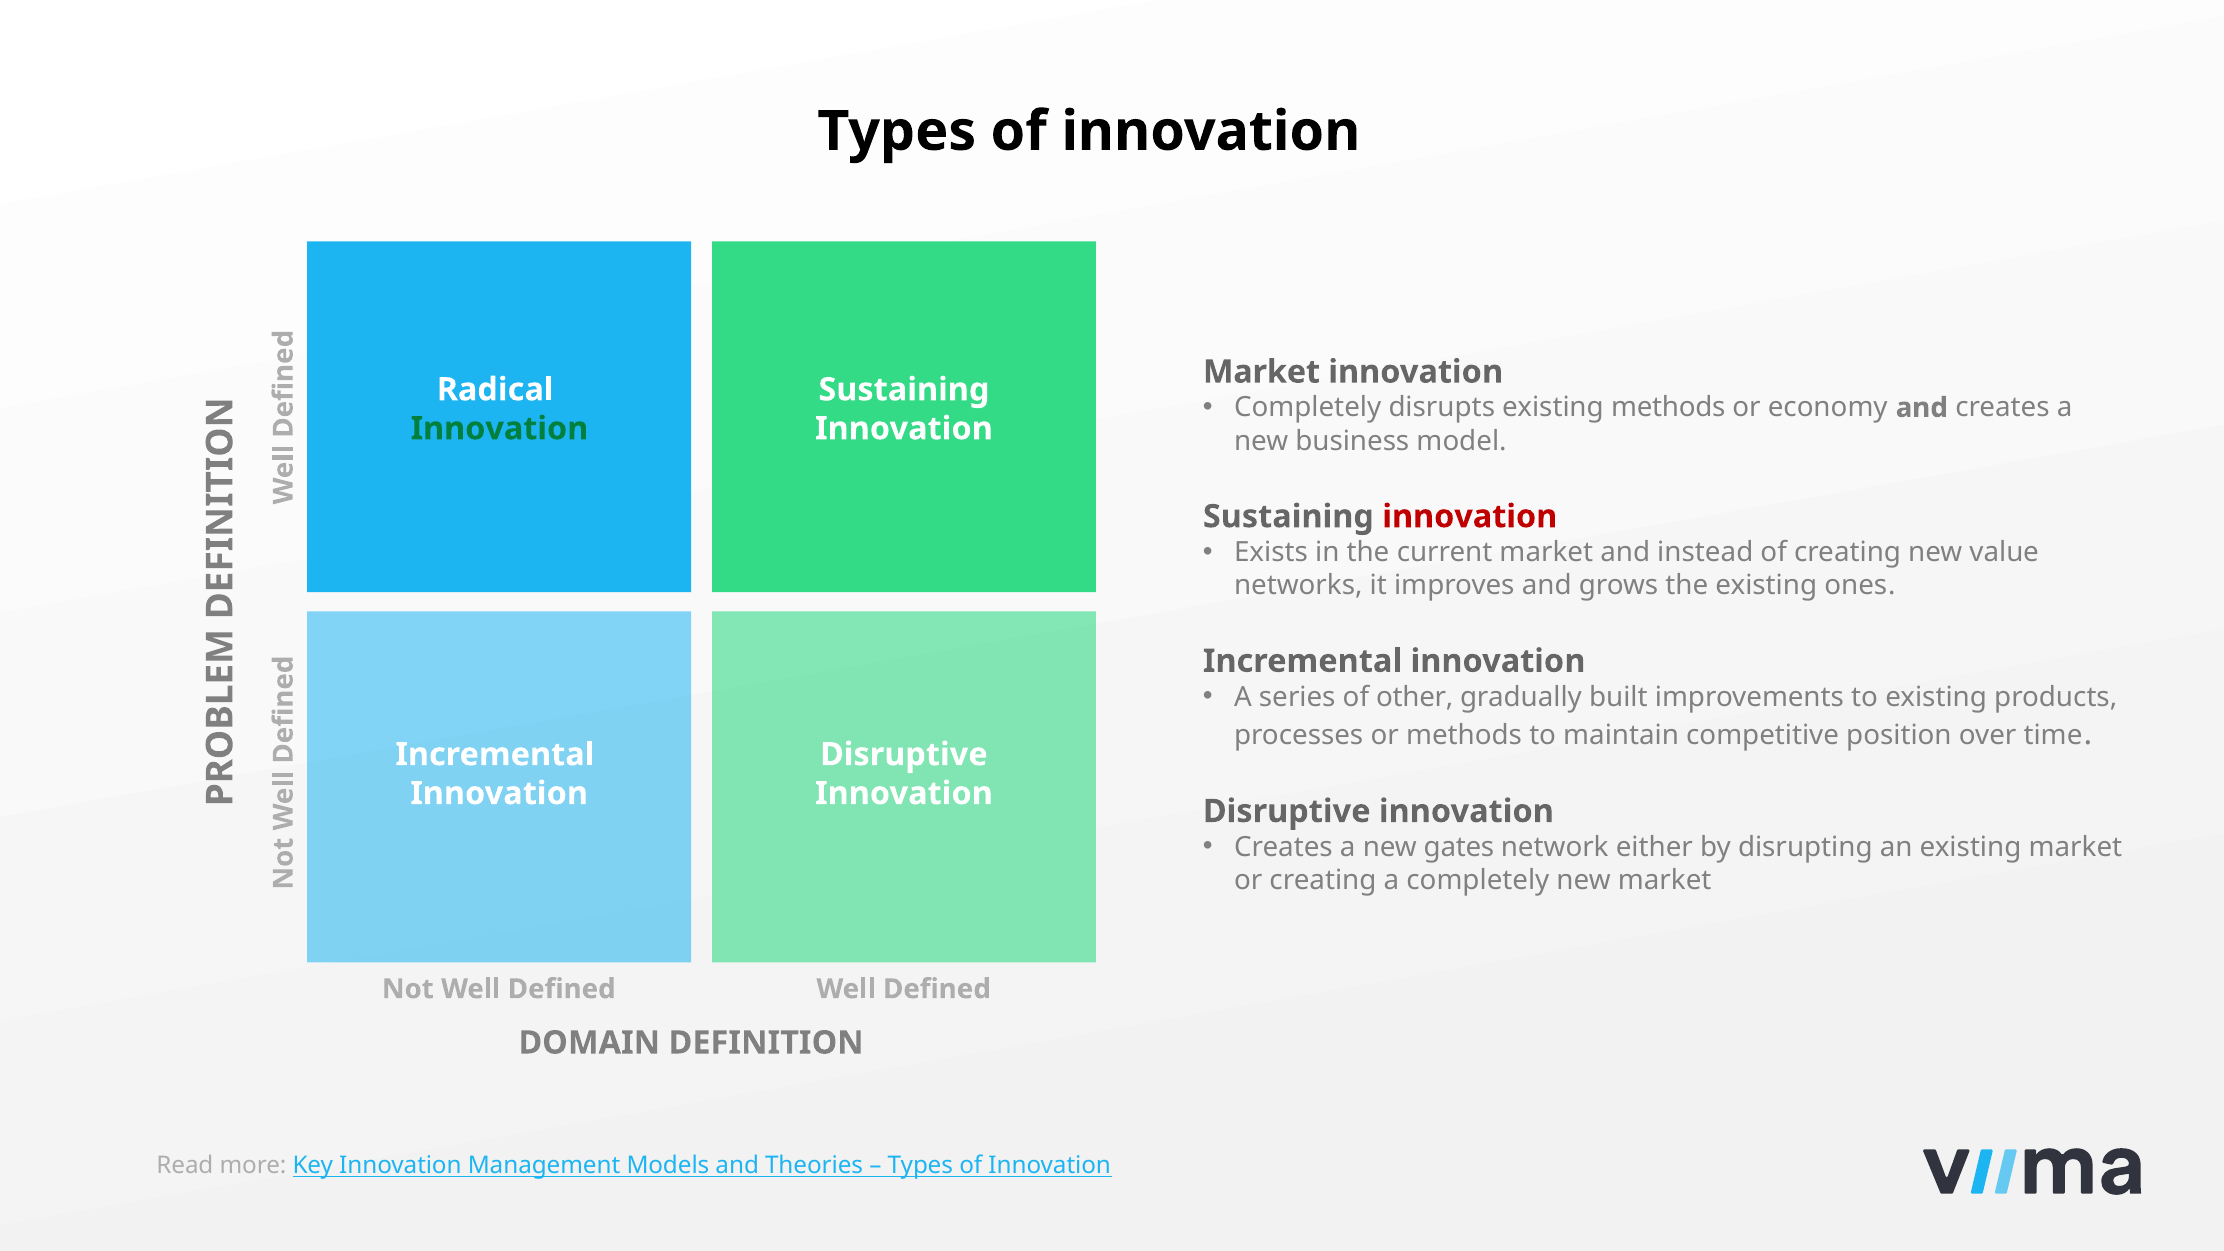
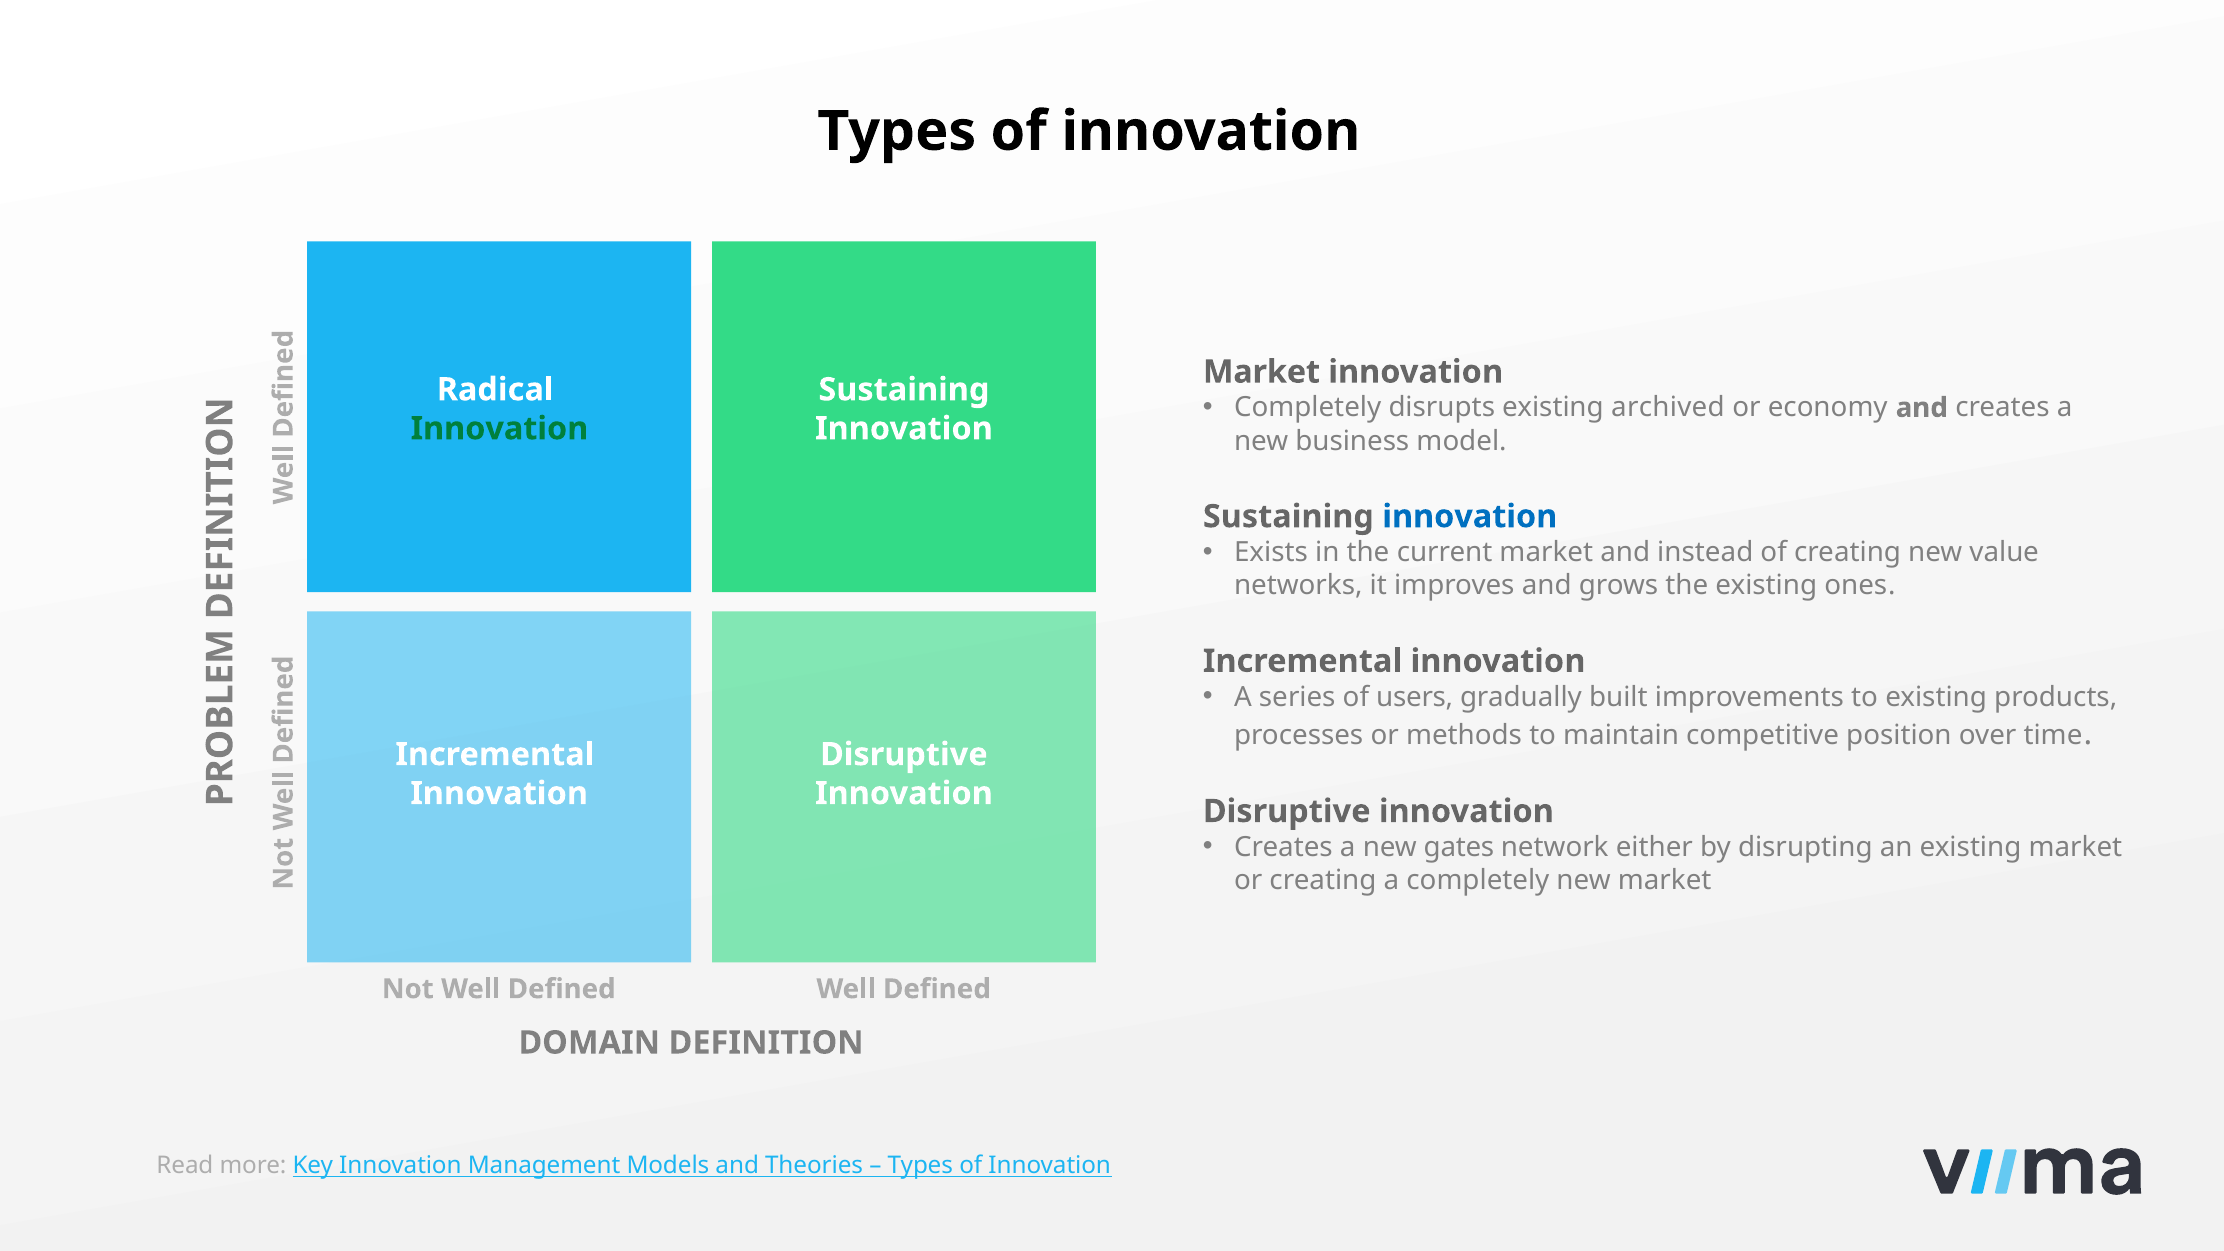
existing methods: methods -> archived
innovation at (1470, 517) colour: red -> blue
other: other -> users
